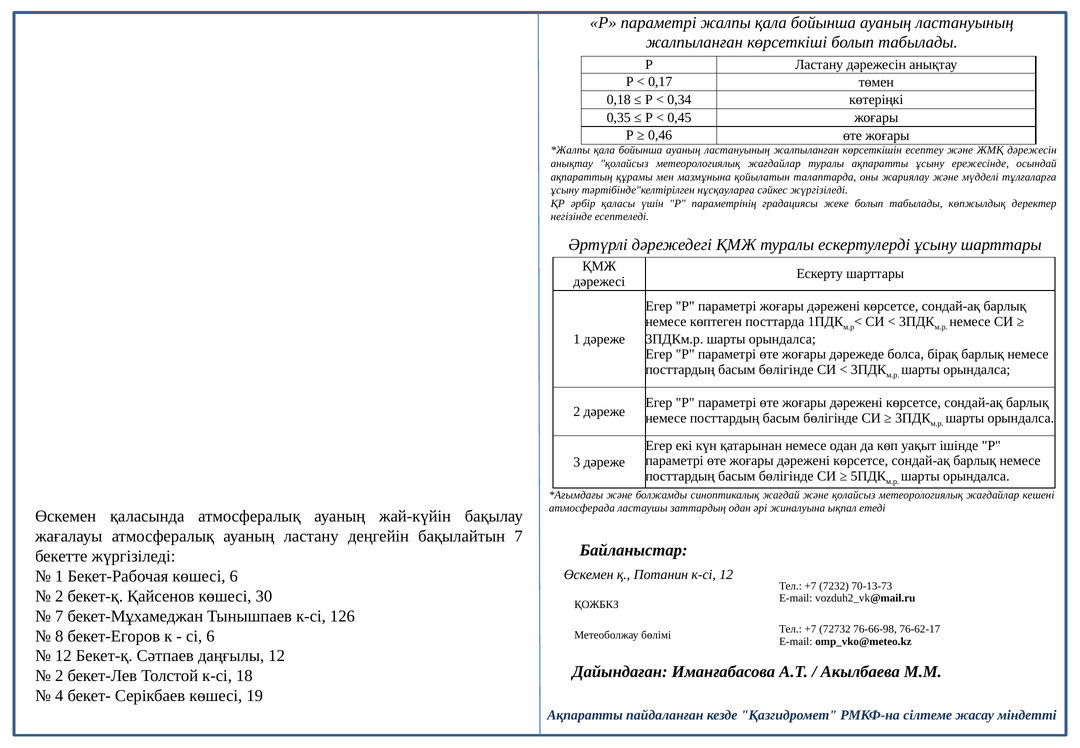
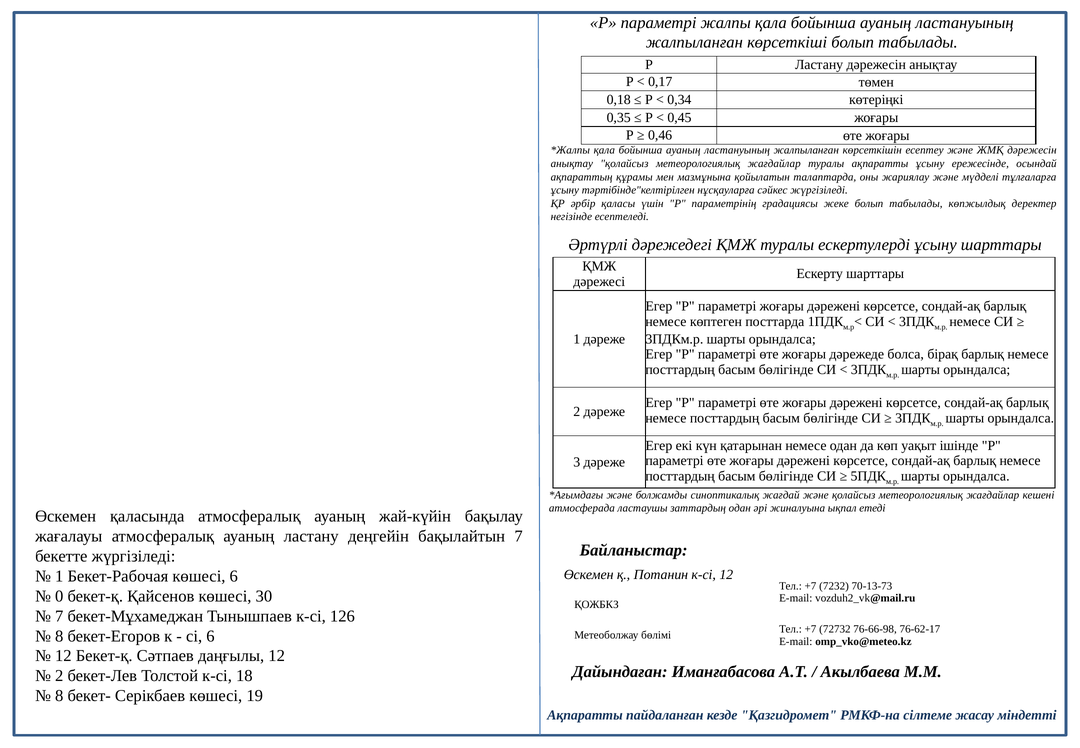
2 at (59, 596): 2 -> 0
4 at (59, 696): 4 -> 8
